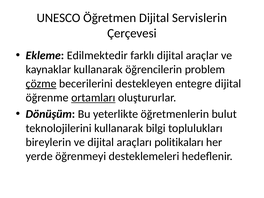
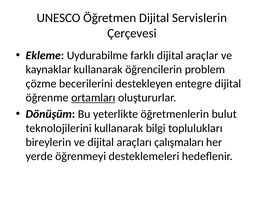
Edilmektedir: Edilmektedir -> Uydurabilme
çözme underline: present -> none
politikaları: politikaları -> çalışmaları
